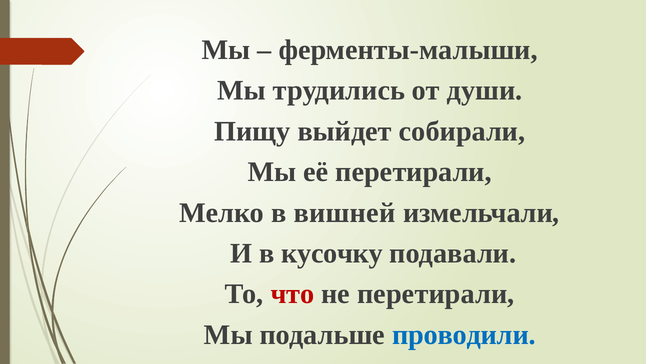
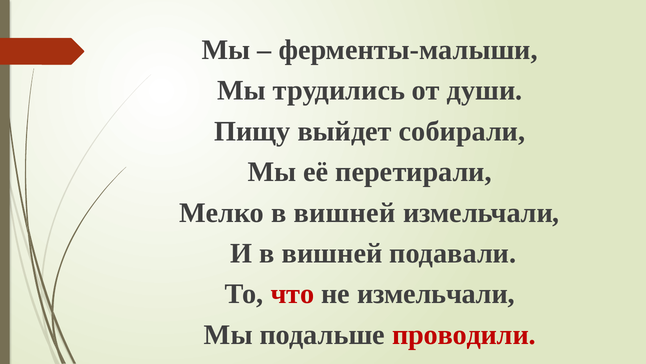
И в кусочку: кусочку -> вишней
не перетирали: перетирали -> измельчали
проводили colour: blue -> red
